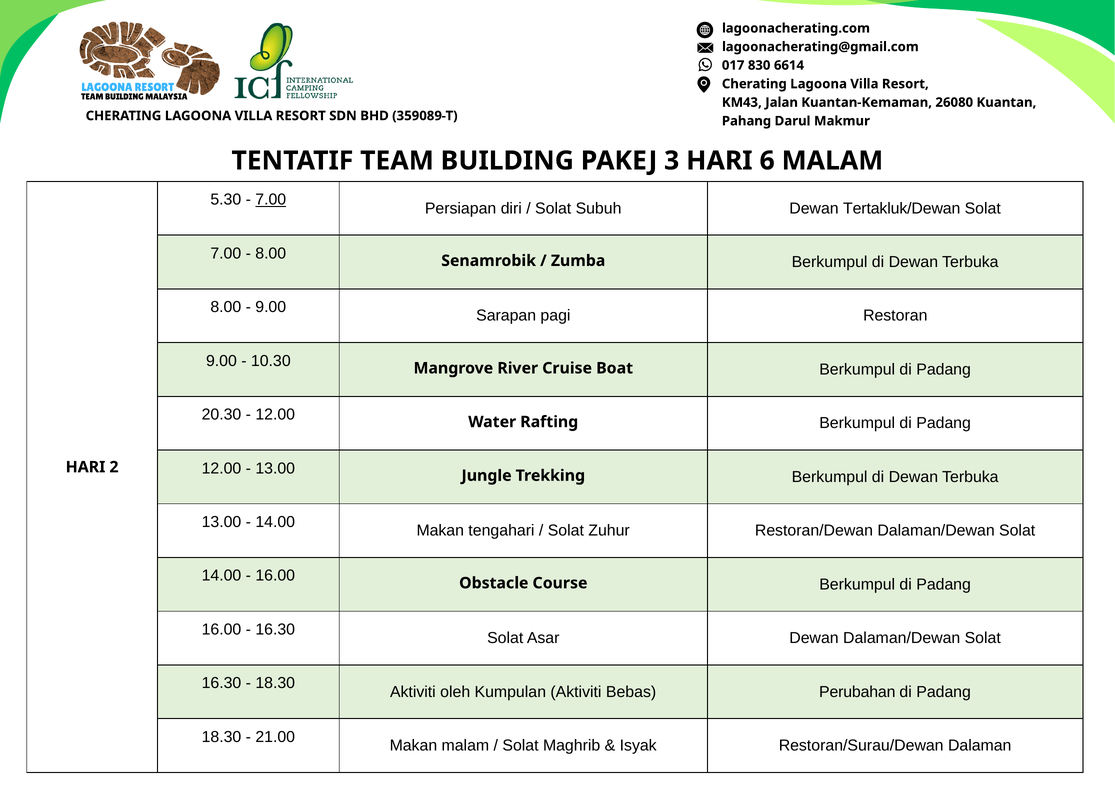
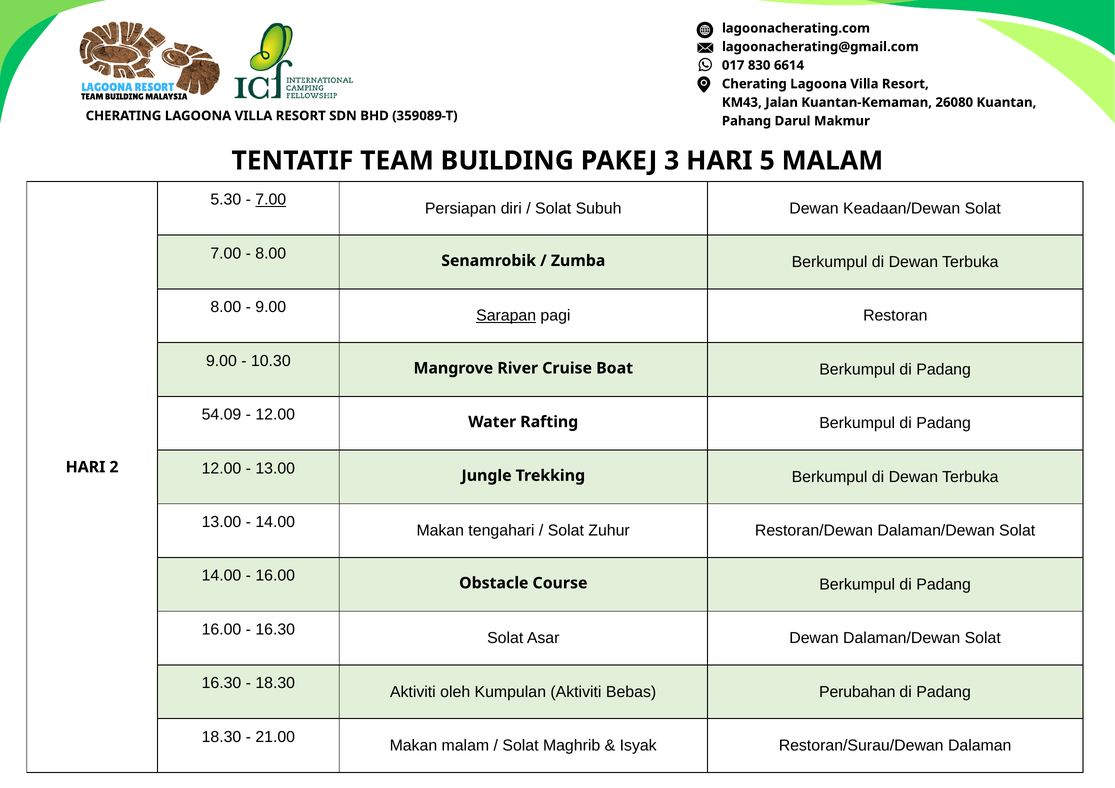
6: 6 -> 5
Tertakluk/Dewan: Tertakluk/Dewan -> Keadaan/Dewan
Sarapan underline: none -> present
20.30: 20.30 -> 54.09
